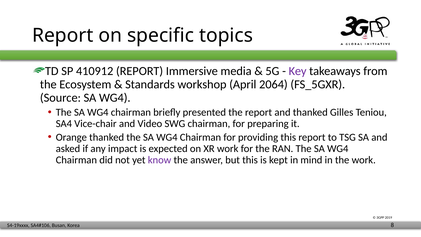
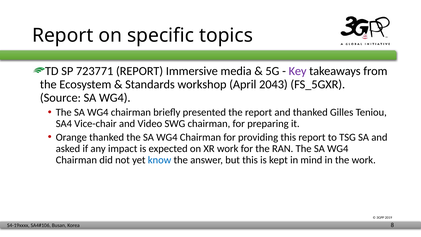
410912: 410912 -> 723771
2064: 2064 -> 2043
know colour: purple -> blue
